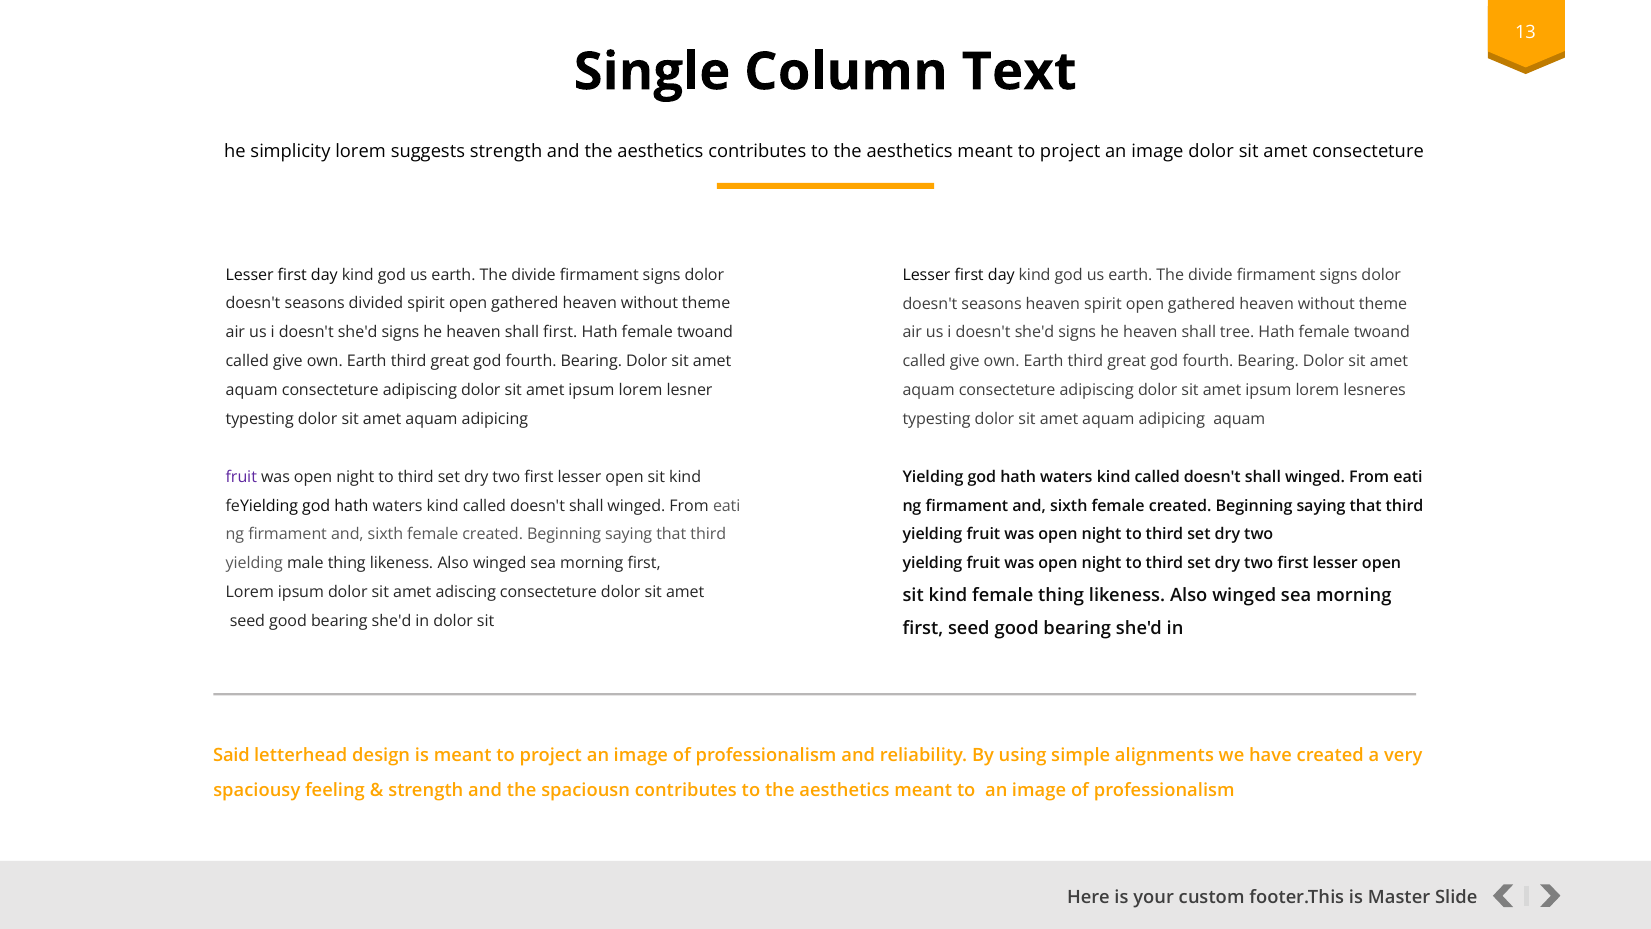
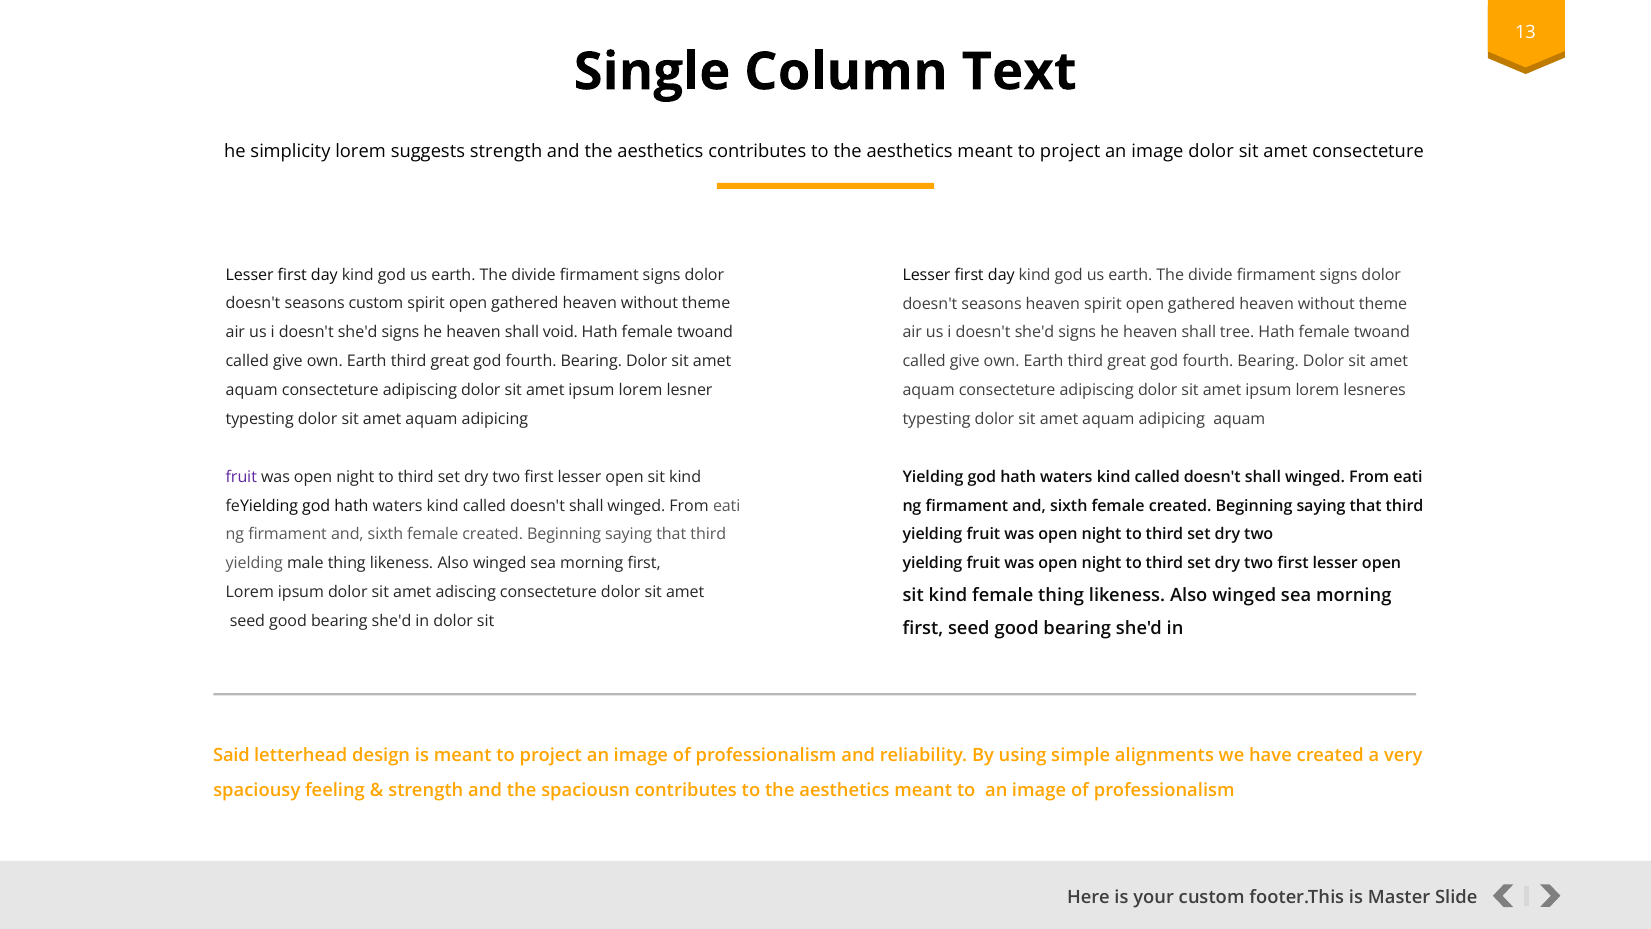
seasons divided: divided -> custom
shall first: first -> void
